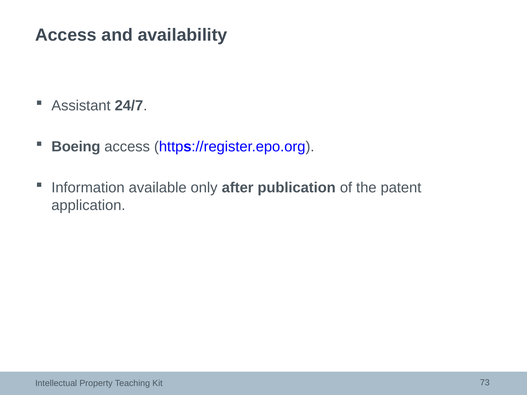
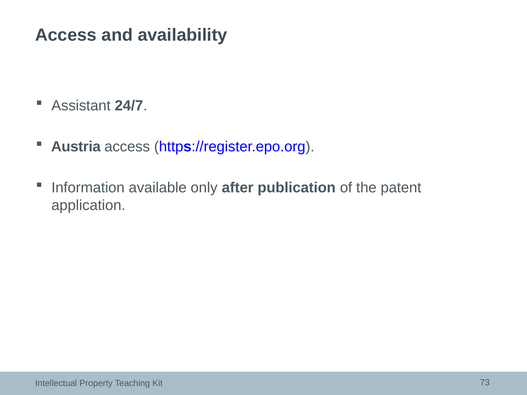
Boeing: Boeing -> Austria
